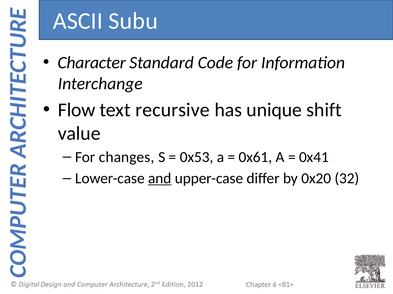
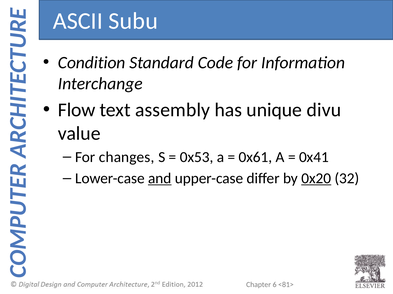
Character: Character -> Condition
recursive: recursive -> assembly
shift: shift -> divu
0x20 underline: none -> present
